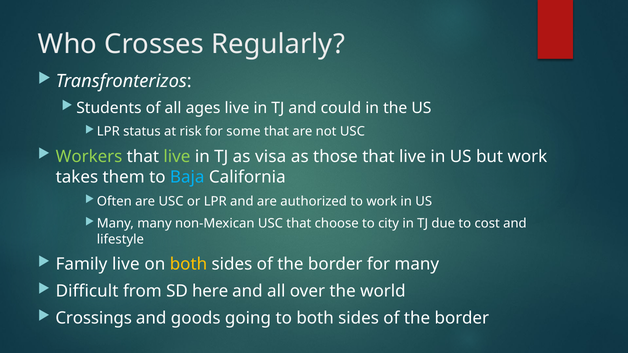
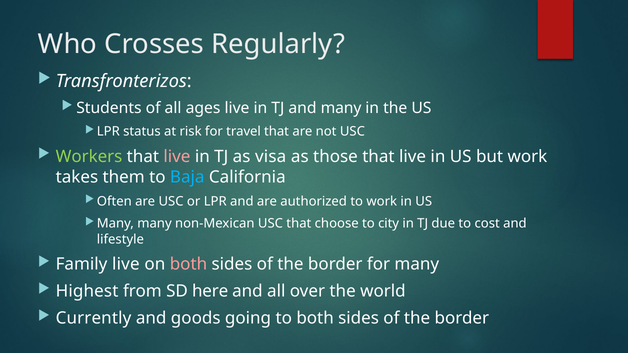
and could: could -> many
some: some -> travel
live at (177, 157) colour: light green -> pink
both at (188, 264) colour: yellow -> pink
Difficult: Difficult -> Highest
Crossings: Crossings -> Currently
